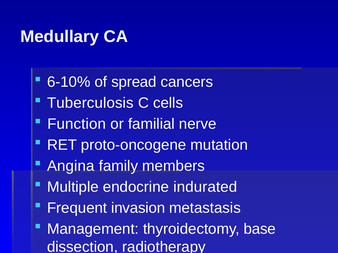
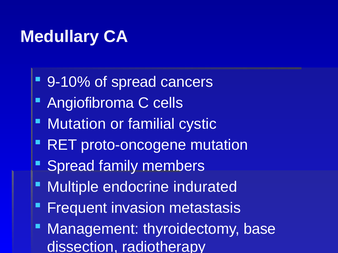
6-10%: 6-10% -> 9-10%
Tuberculosis: Tuberculosis -> Angiofibroma
Function at (77, 124): Function -> Mutation
nerve: nerve -> cystic
Angina at (71, 166): Angina -> Spread
